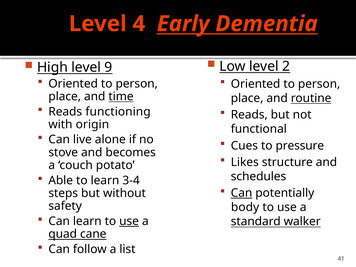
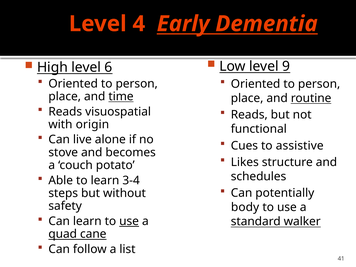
2: 2 -> 9
9: 9 -> 6
functioning: functioning -> visuospatial
pressure: pressure -> assistive
Can at (242, 193) underline: present -> none
